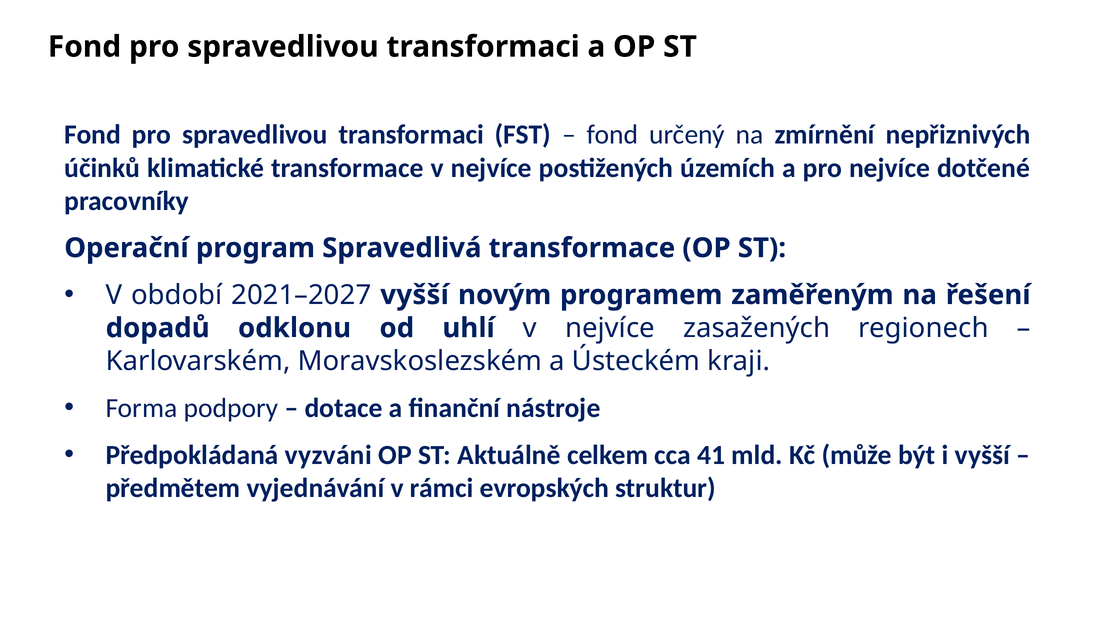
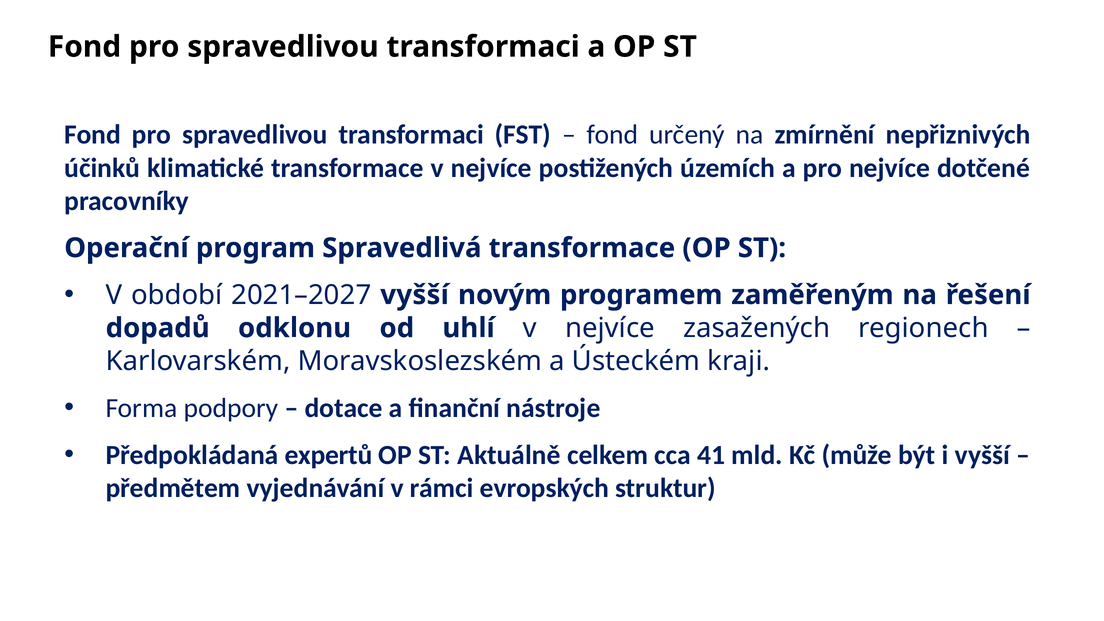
vyzváni: vyzváni -> expertů
